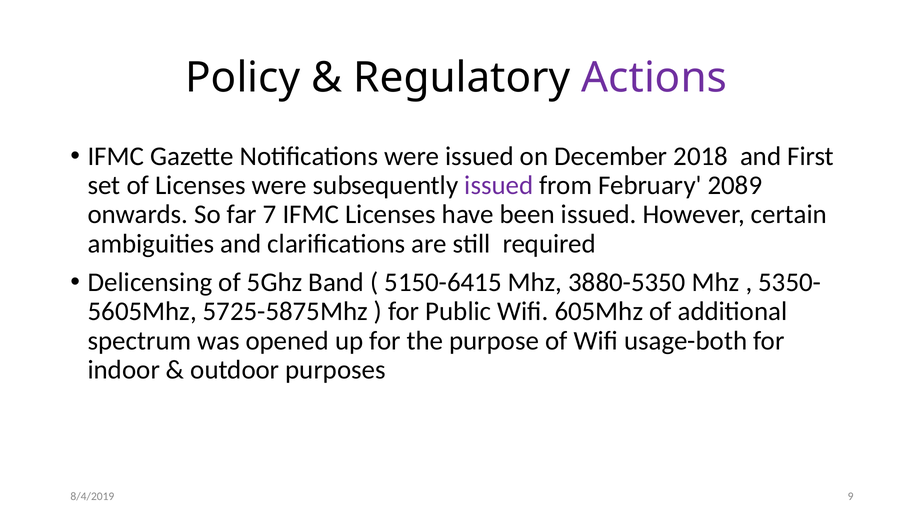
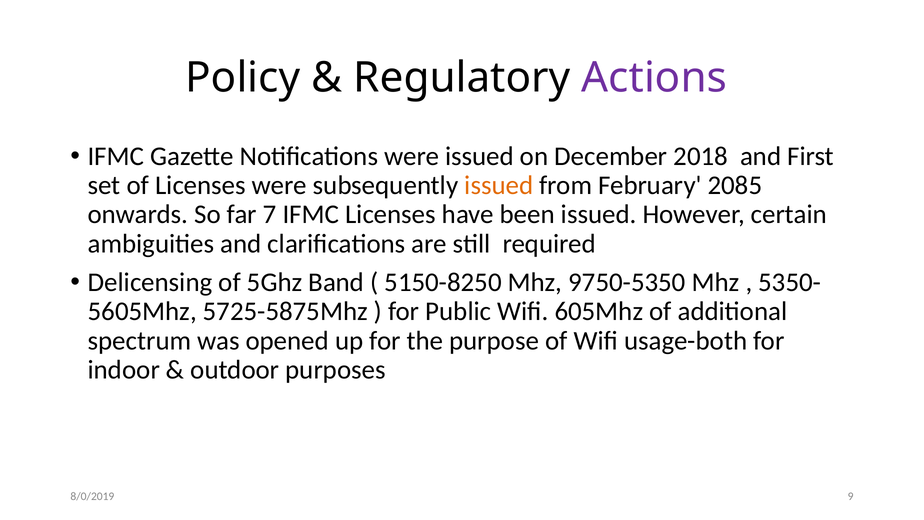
issued at (499, 185) colour: purple -> orange
2089: 2089 -> 2085
5150-6415: 5150-6415 -> 5150-8250
3880-5350: 3880-5350 -> 9750-5350
8/4/2019: 8/4/2019 -> 8/0/2019
